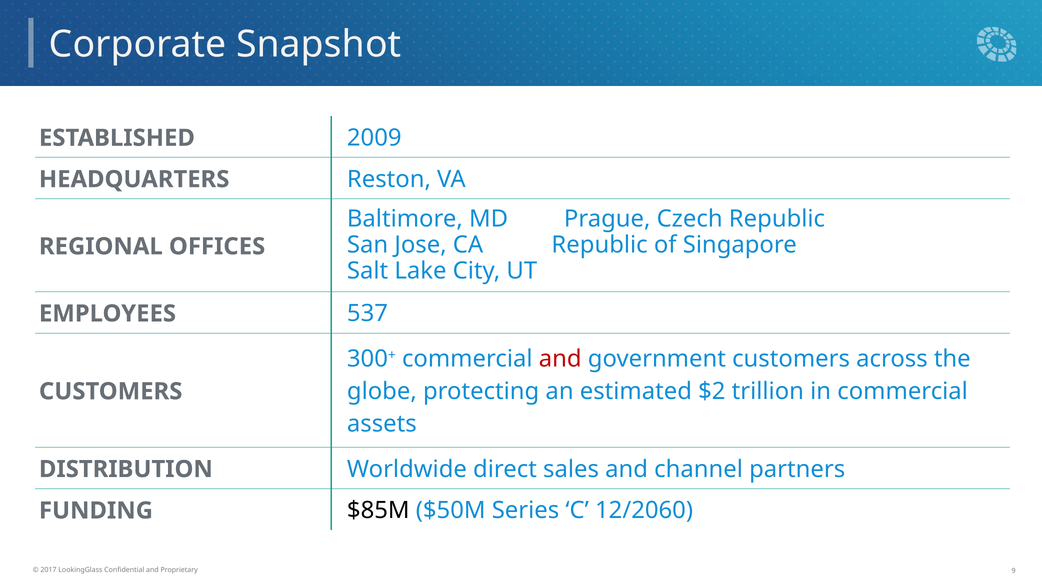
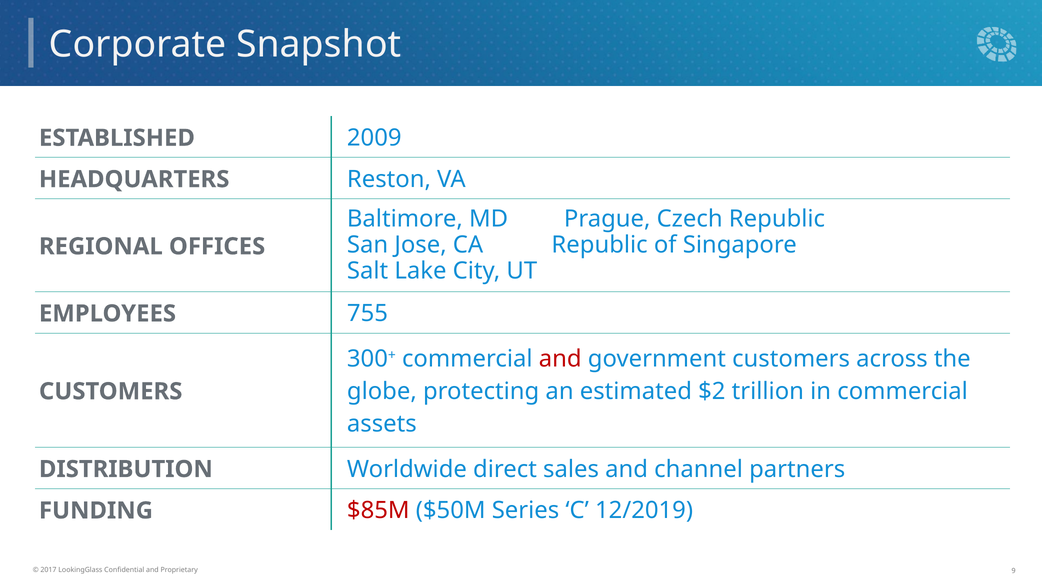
537: 537 -> 755
$85M colour: black -> red
12/2060: 12/2060 -> 12/2019
